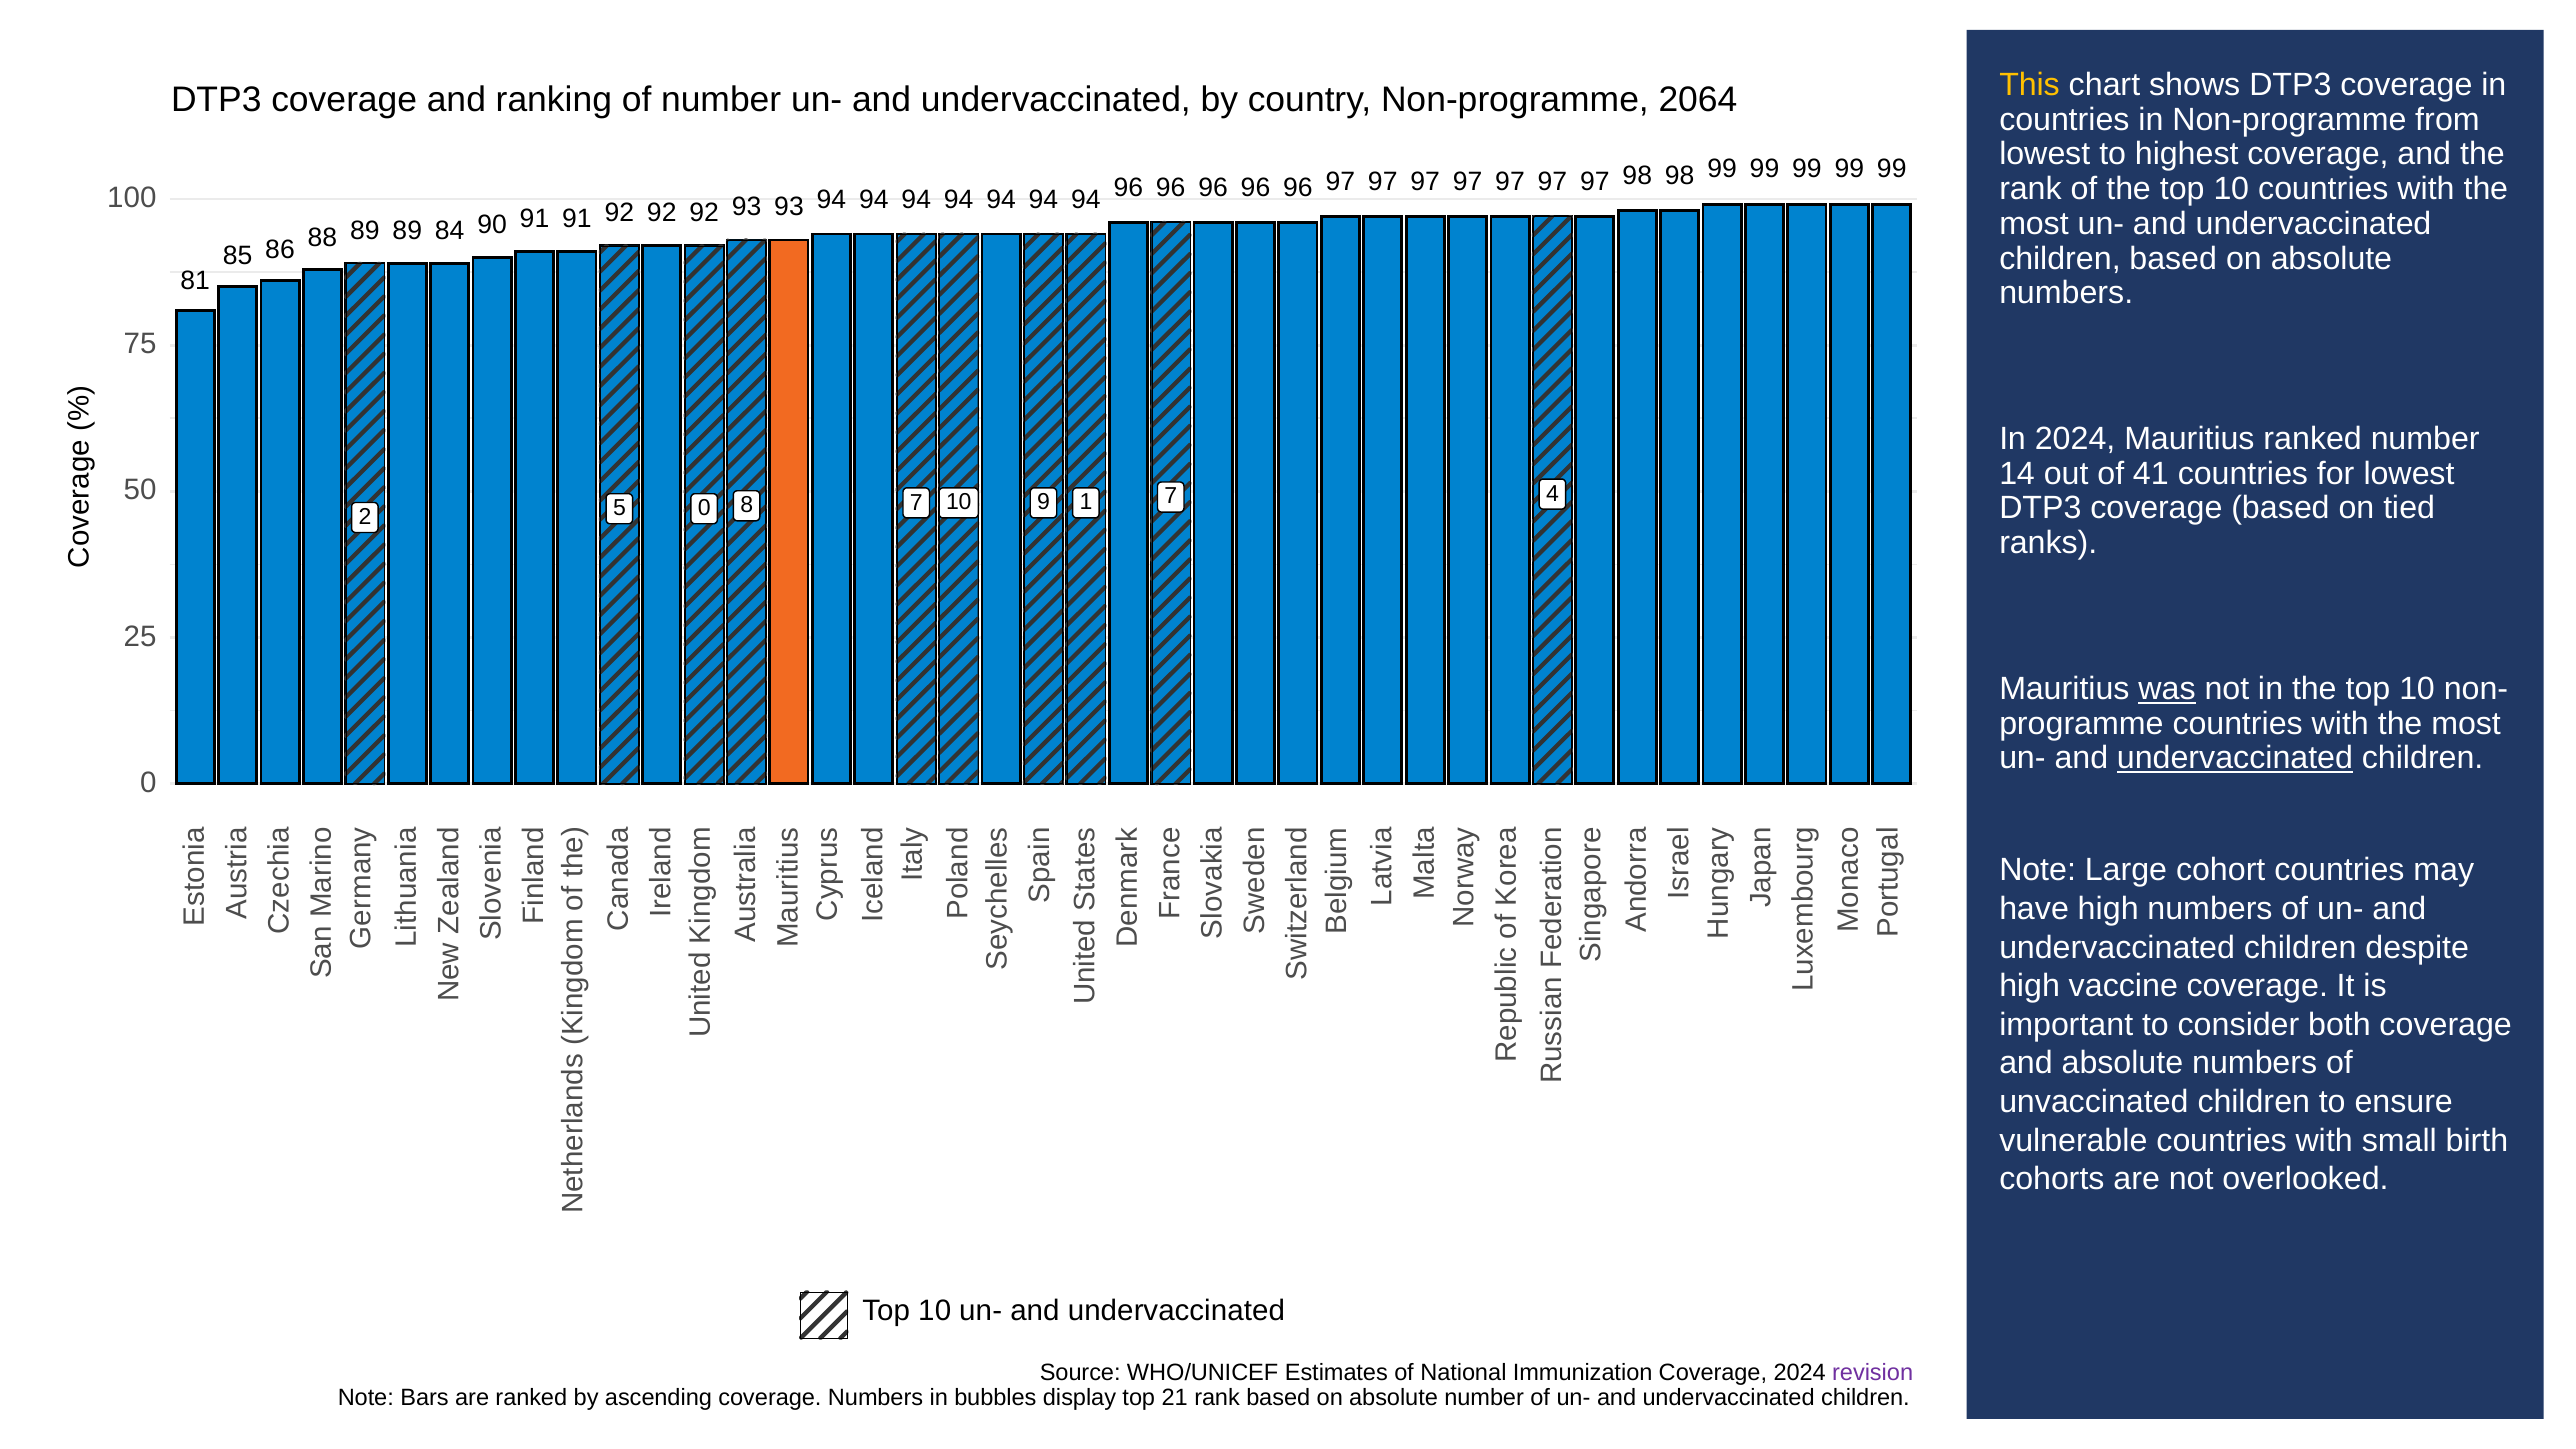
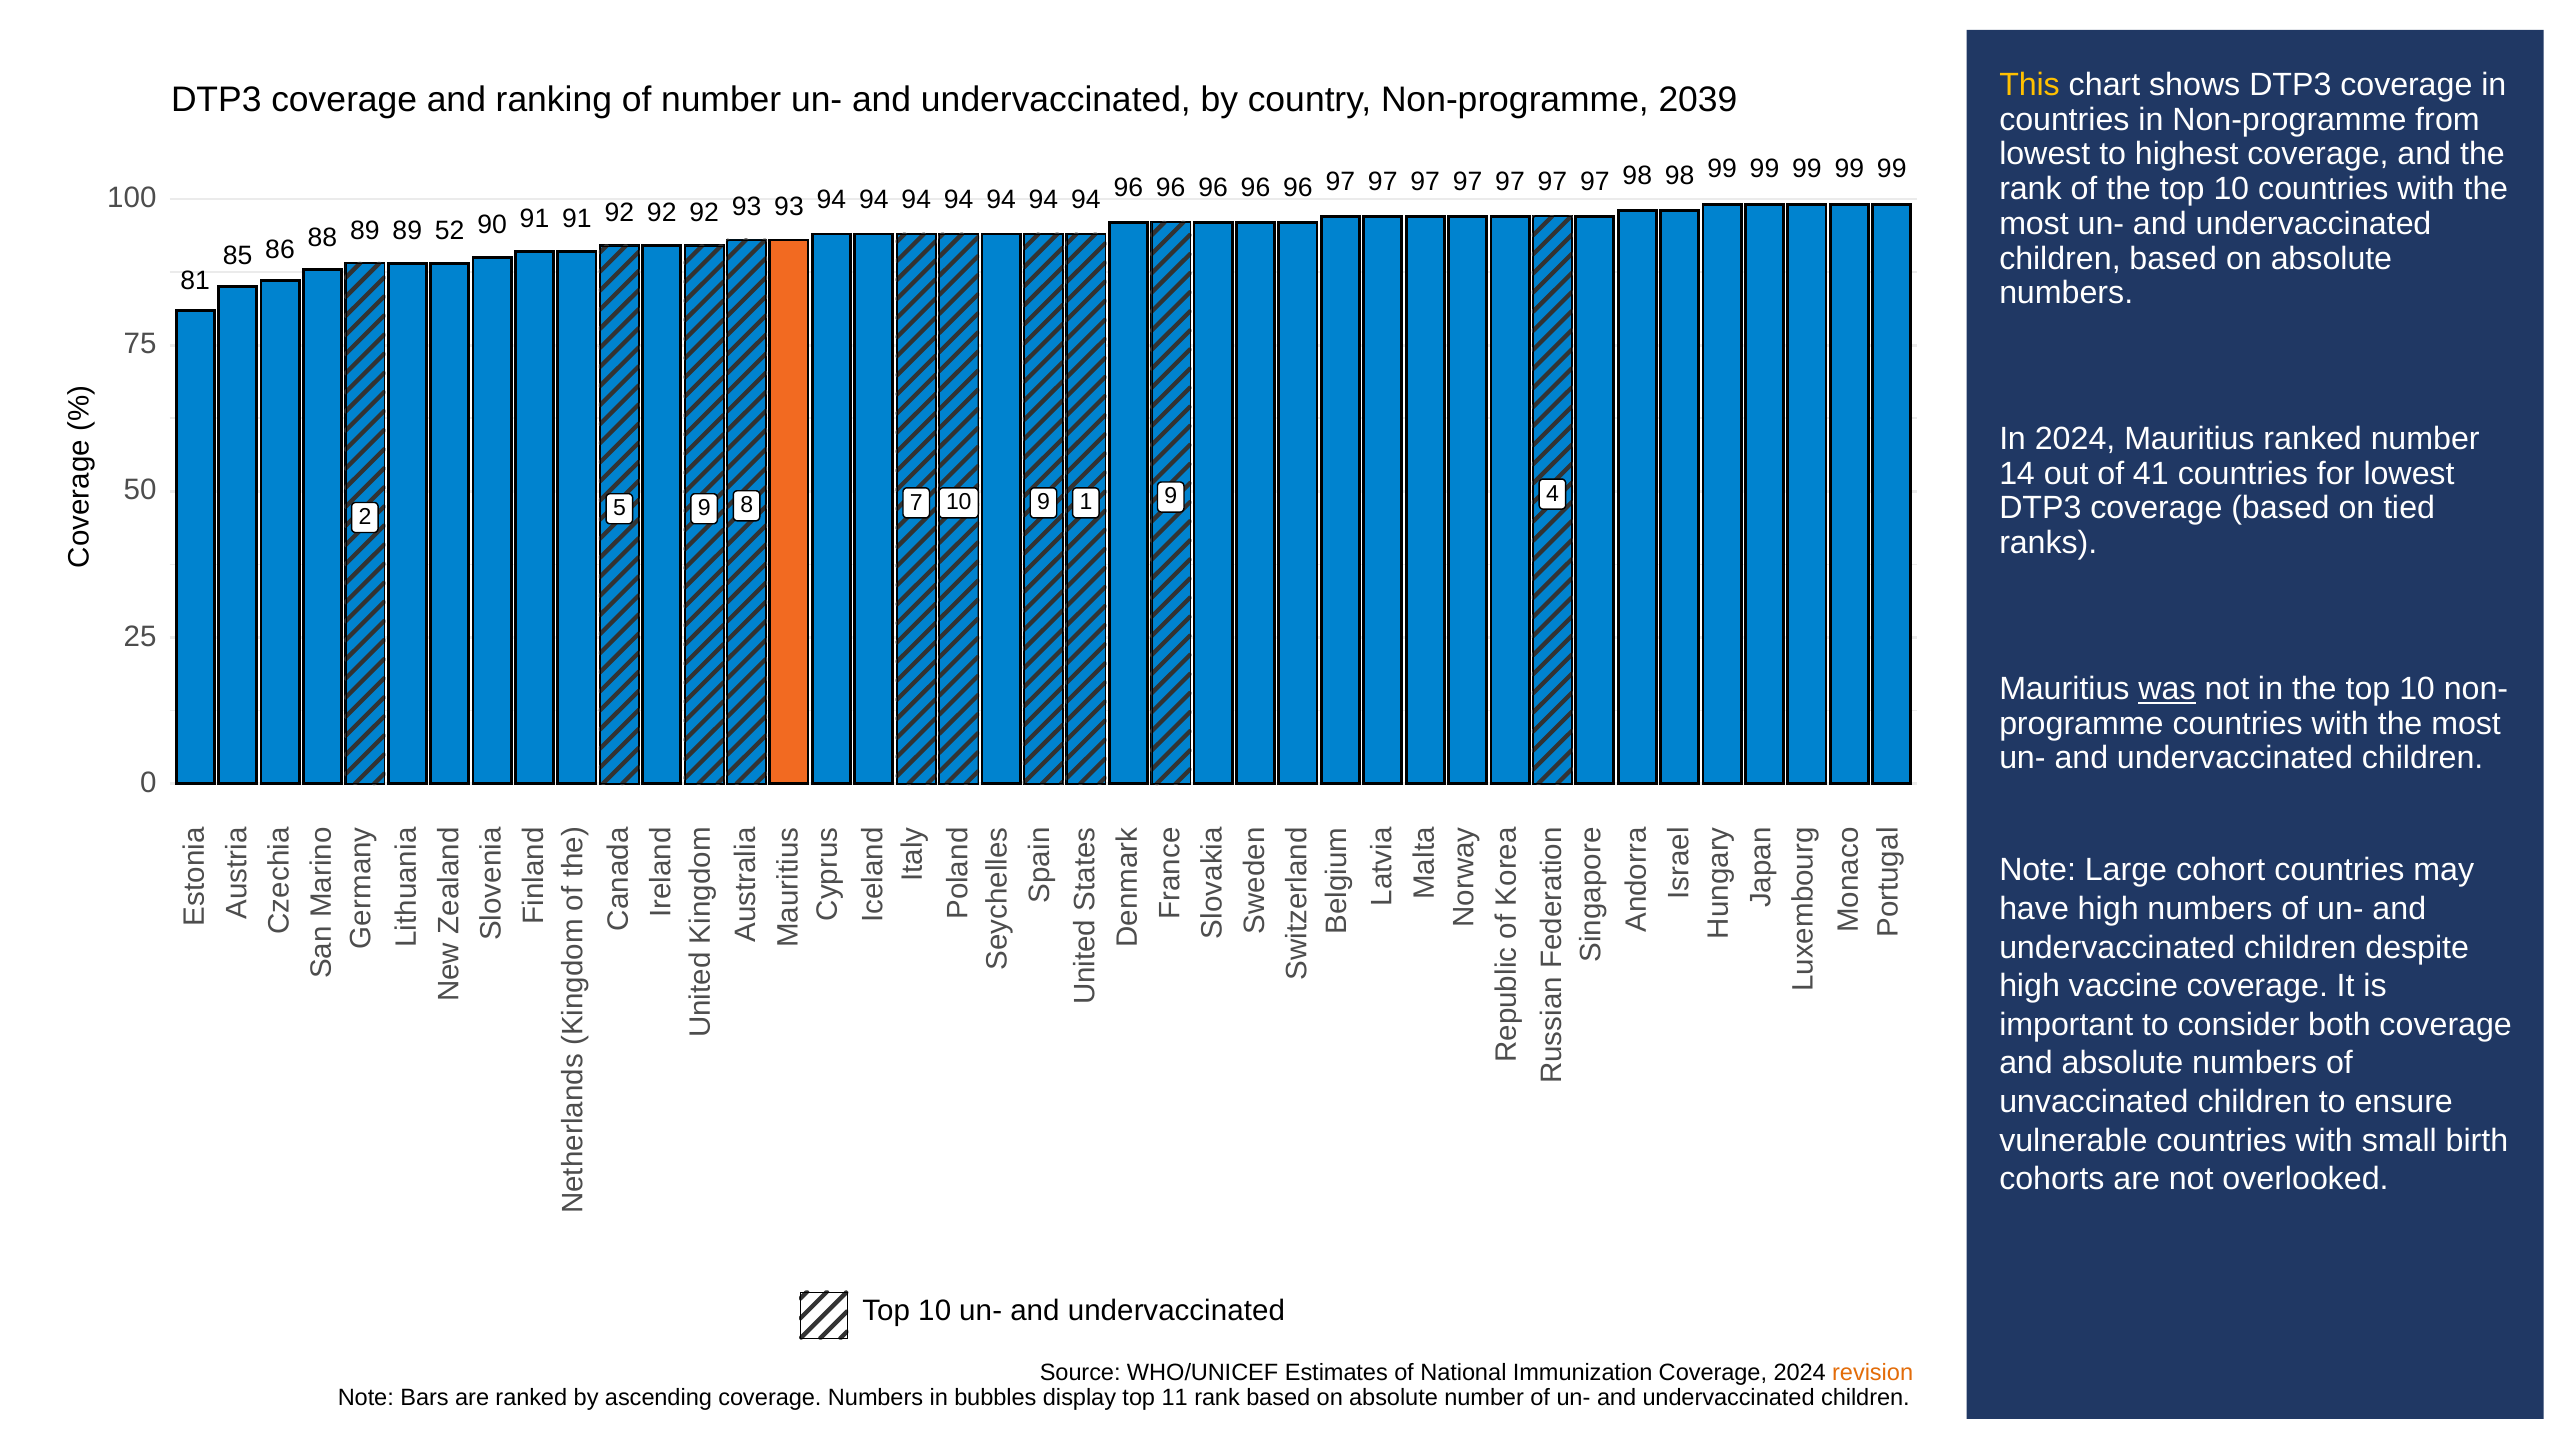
2064: 2064 -> 2039
84: 84 -> 52
10 7: 7 -> 9
2 0: 0 -> 9
undervaccinated at (2235, 758) underline: present -> none
revision at (1873, 1373) colour: purple -> orange
21: 21 -> 11
